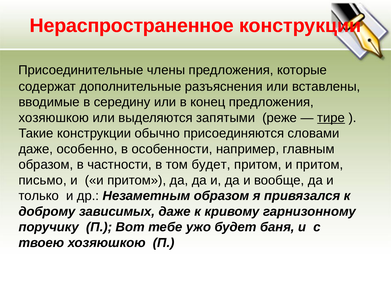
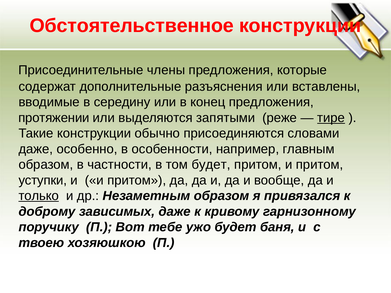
Нераспространенное: Нераспространенное -> Обстоятельственное
хозяюшкою at (54, 118): хозяюшкою -> протяжении
письмо: письмо -> уступки
только underline: none -> present
